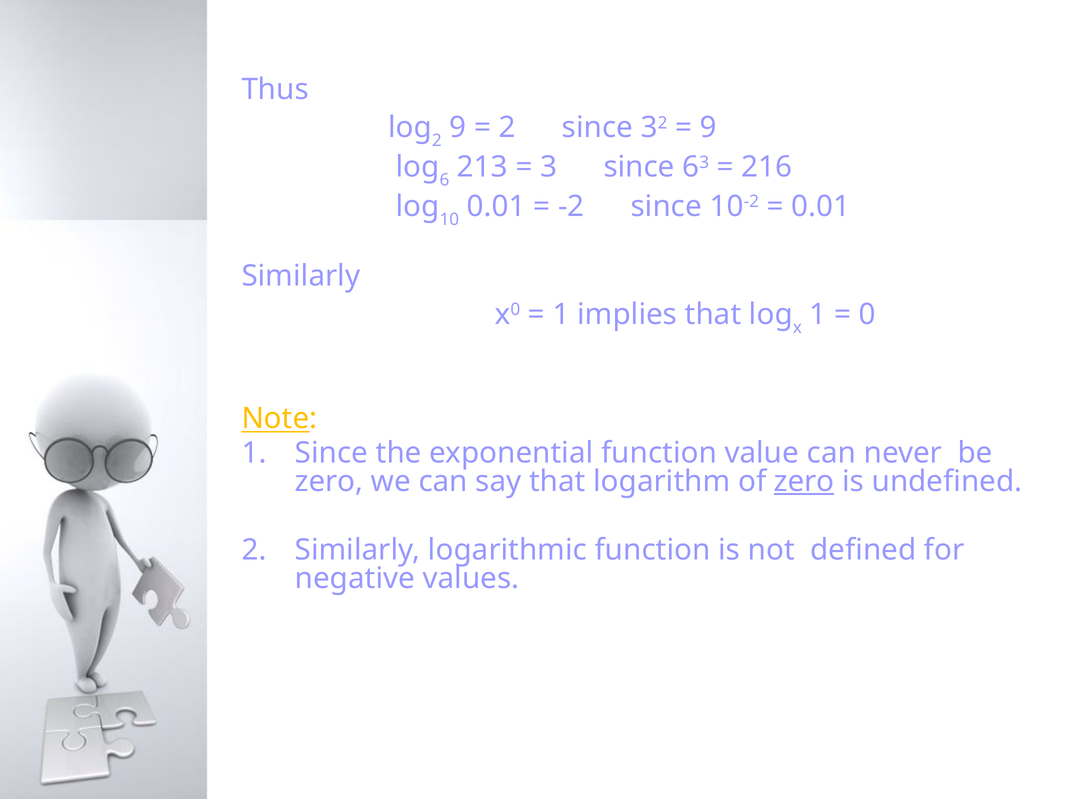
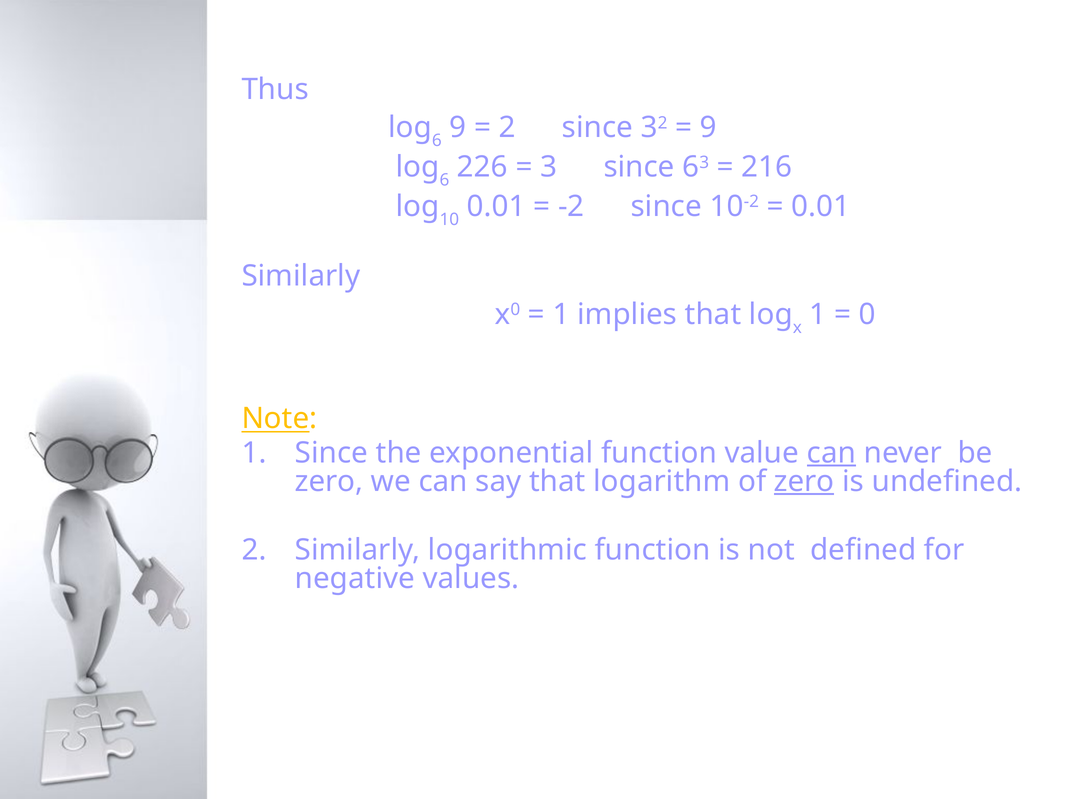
2 at (437, 141): 2 -> 6
213: 213 -> 226
can at (831, 453) underline: none -> present
